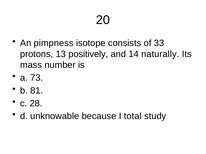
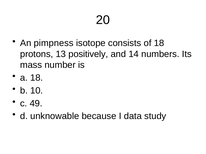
of 33: 33 -> 18
naturally: naturally -> numbers
a 73: 73 -> 18
81: 81 -> 10
28: 28 -> 49
total: total -> data
